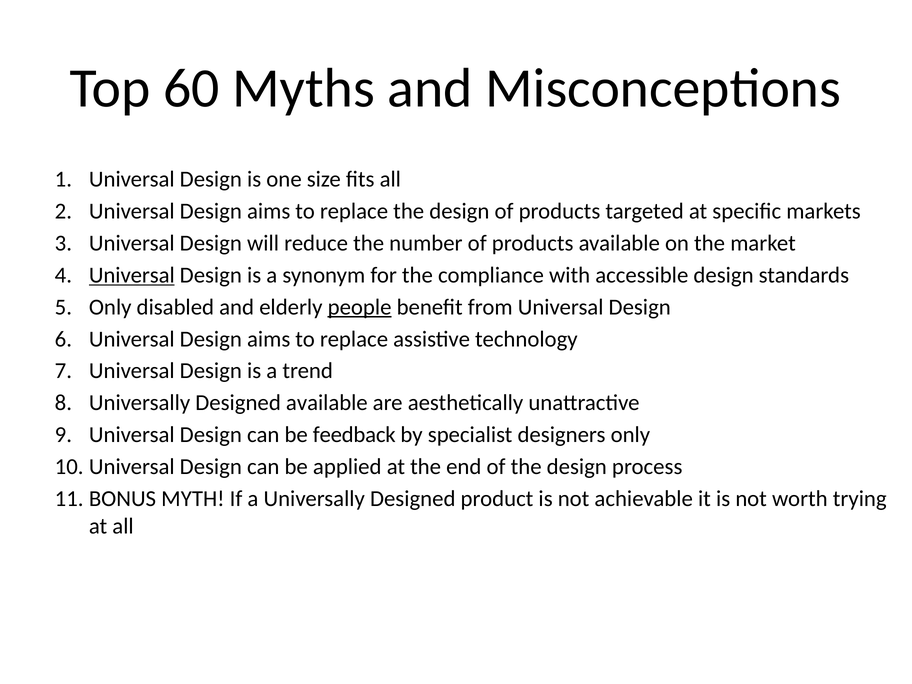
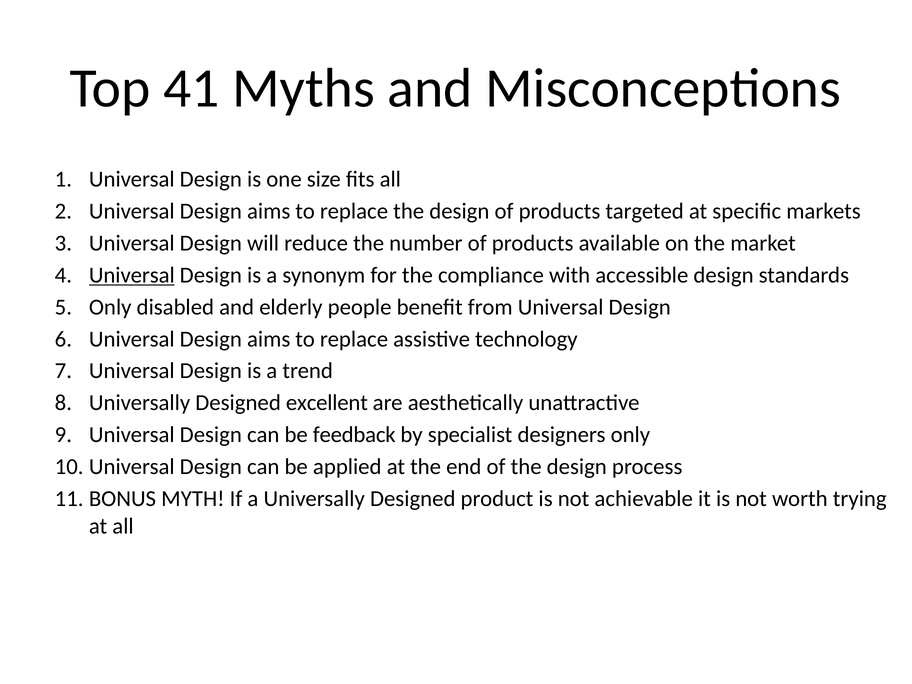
60: 60 -> 41
people underline: present -> none
Designed available: available -> excellent
